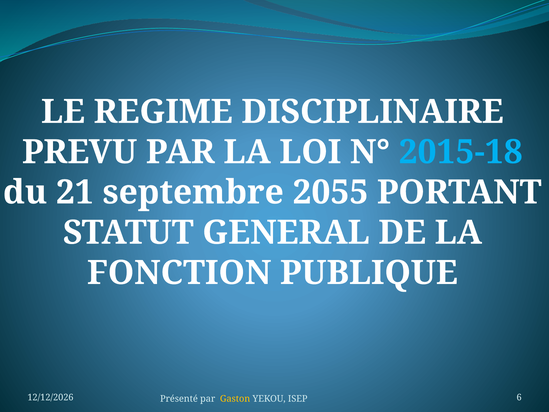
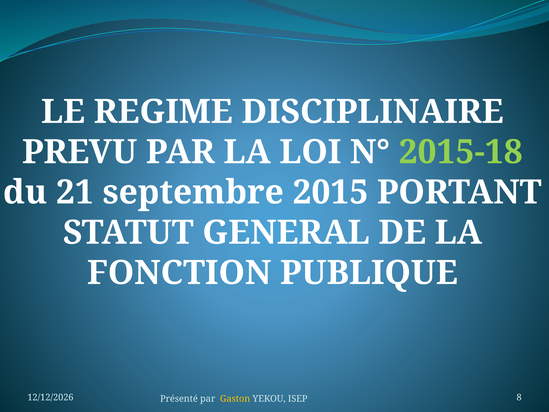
2015-18 colour: light blue -> light green
2055: 2055 -> 2015
6: 6 -> 8
